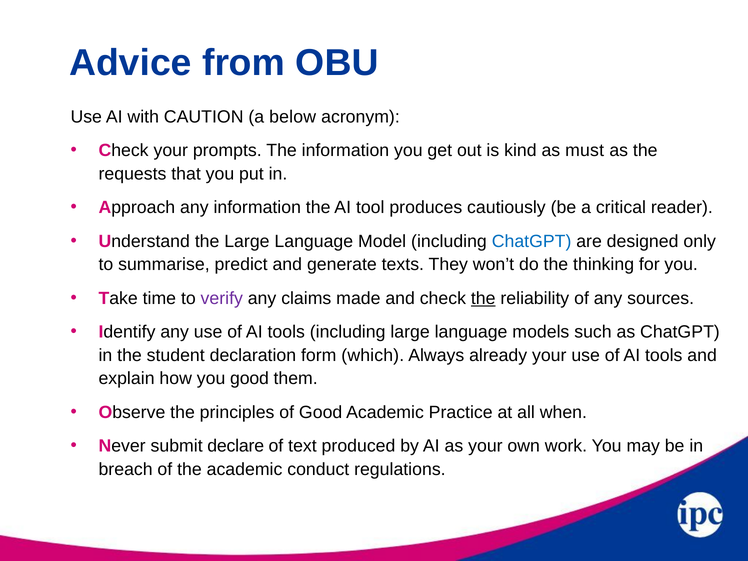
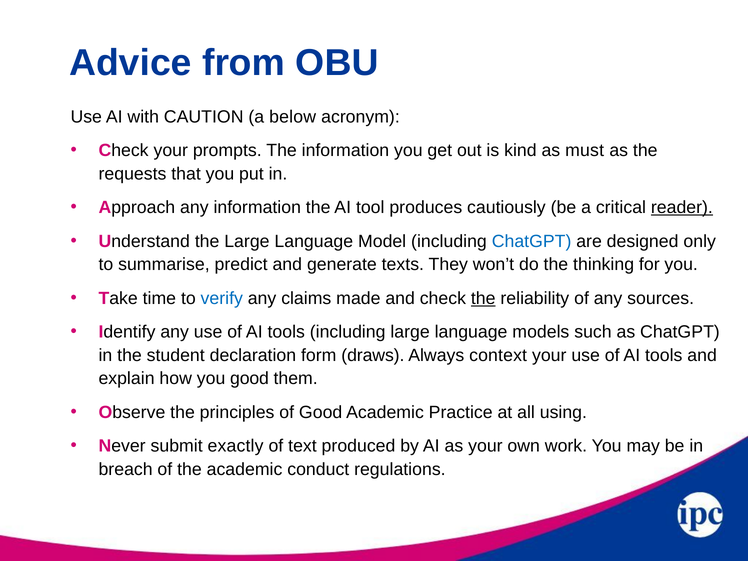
reader underline: none -> present
verify colour: purple -> blue
which: which -> draws
already: already -> context
when: when -> using
declare: declare -> exactly
